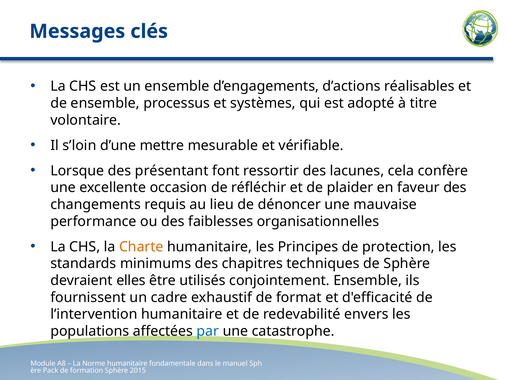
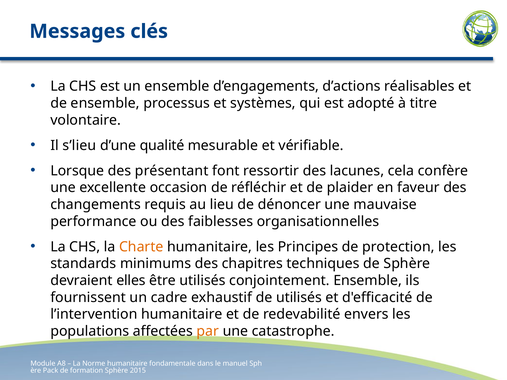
s’loin: s’loin -> s’lieu
mettre: mettre -> qualité
de format: format -> utilisés
par colour: blue -> orange
